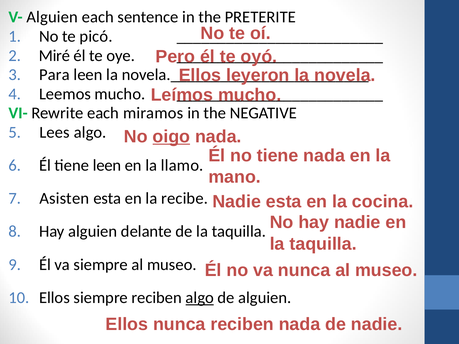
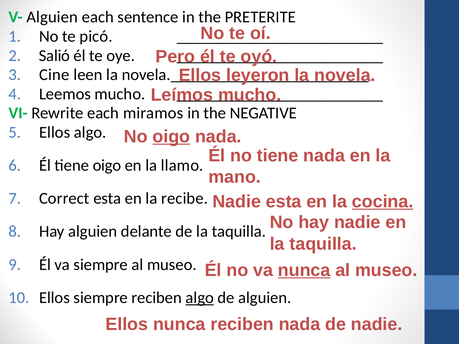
Miré: Miré -> Salió
Para: Para -> Cine
Lees at (55, 132): Lees -> Ellos
tiene leen: leen -> oigo
Asisten: Asisten -> Correct
cocina underline: none -> present
nunca at (304, 270) underline: none -> present
